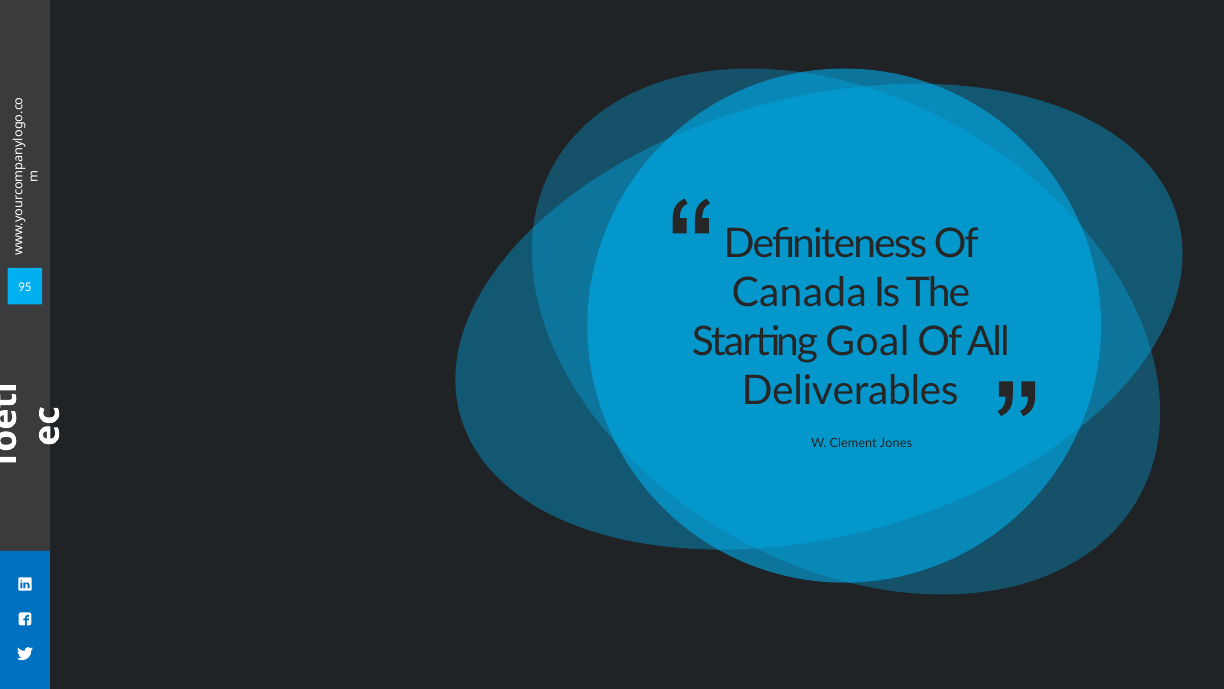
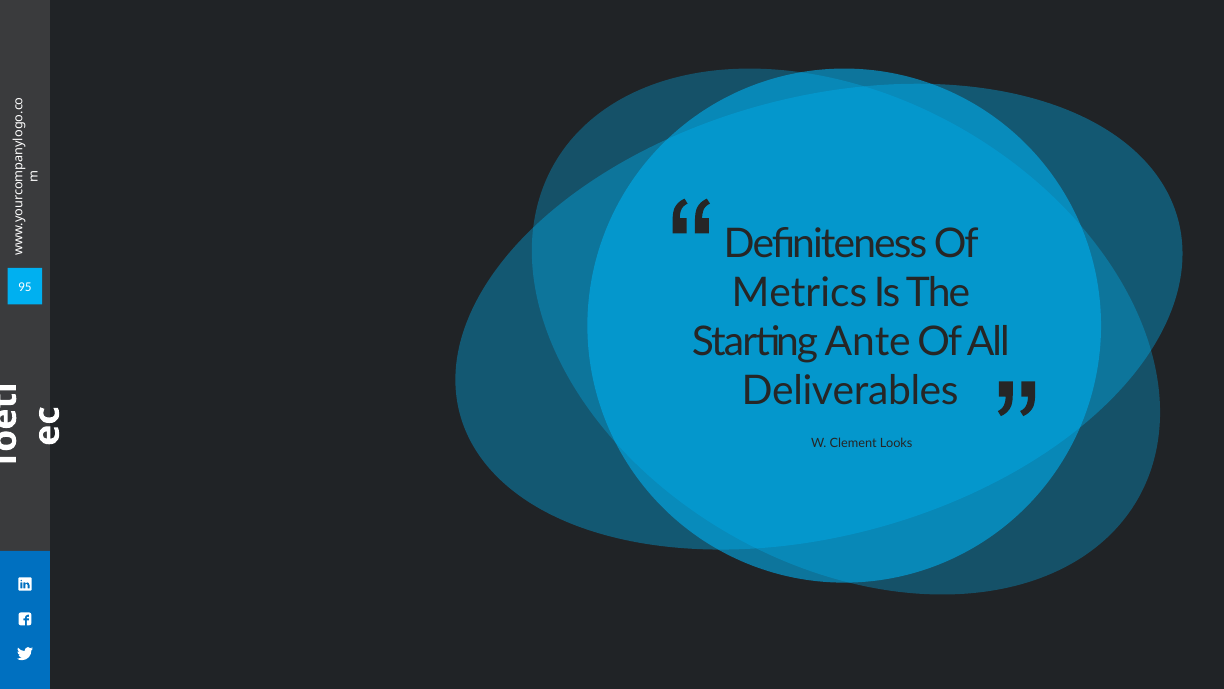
Canada: Canada -> Metrics
Goal: Goal -> Ante
Jones: Jones -> Looks
